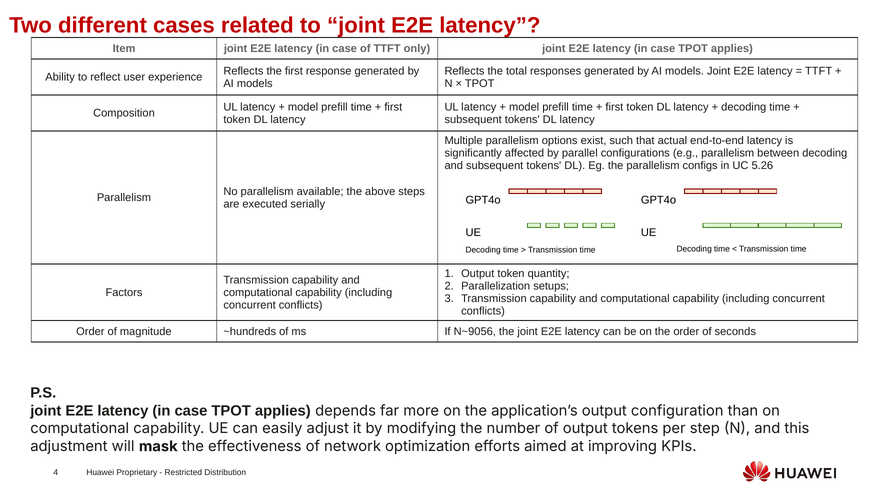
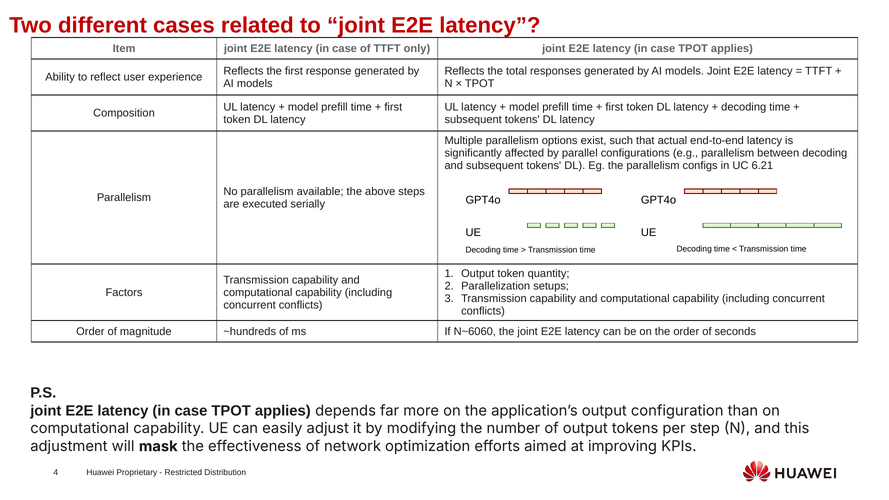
5.26: 5.26 -> 6.21
N~9056: N~9056 -> N~6060
